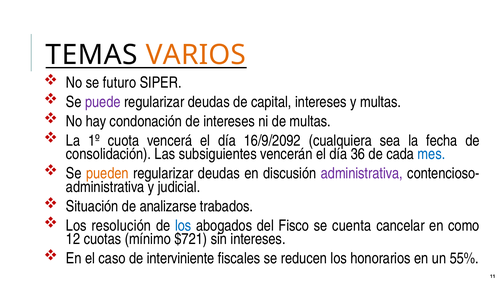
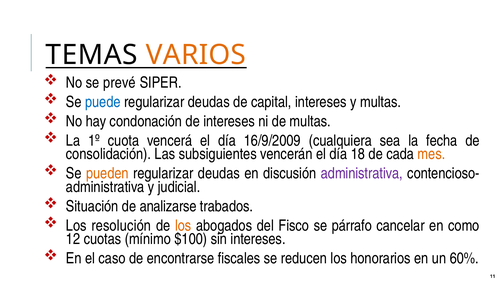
futuro: futuro -> prevé
puede colour: purple -> blue
16/9/2092: 16/9/2092 -> 16/9/2009
36: 36 -> 18
mes colour: blue -> orange
los at (183, 225) colour: blue -> orange
cuenta: cuenta -> párrafo
$721: $721 -> $100
interviniente: interviniente -> encontrarse
55%: 55% -> 60%
